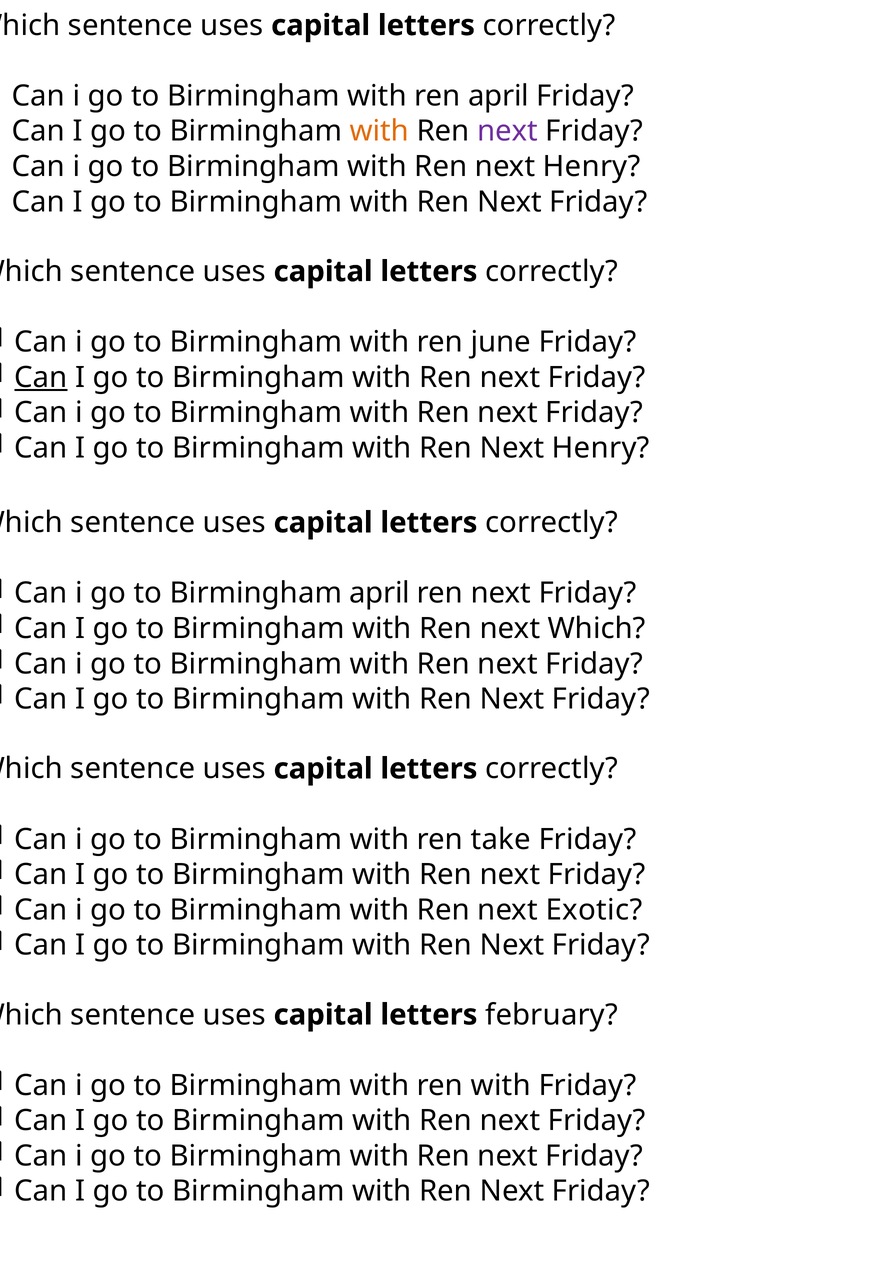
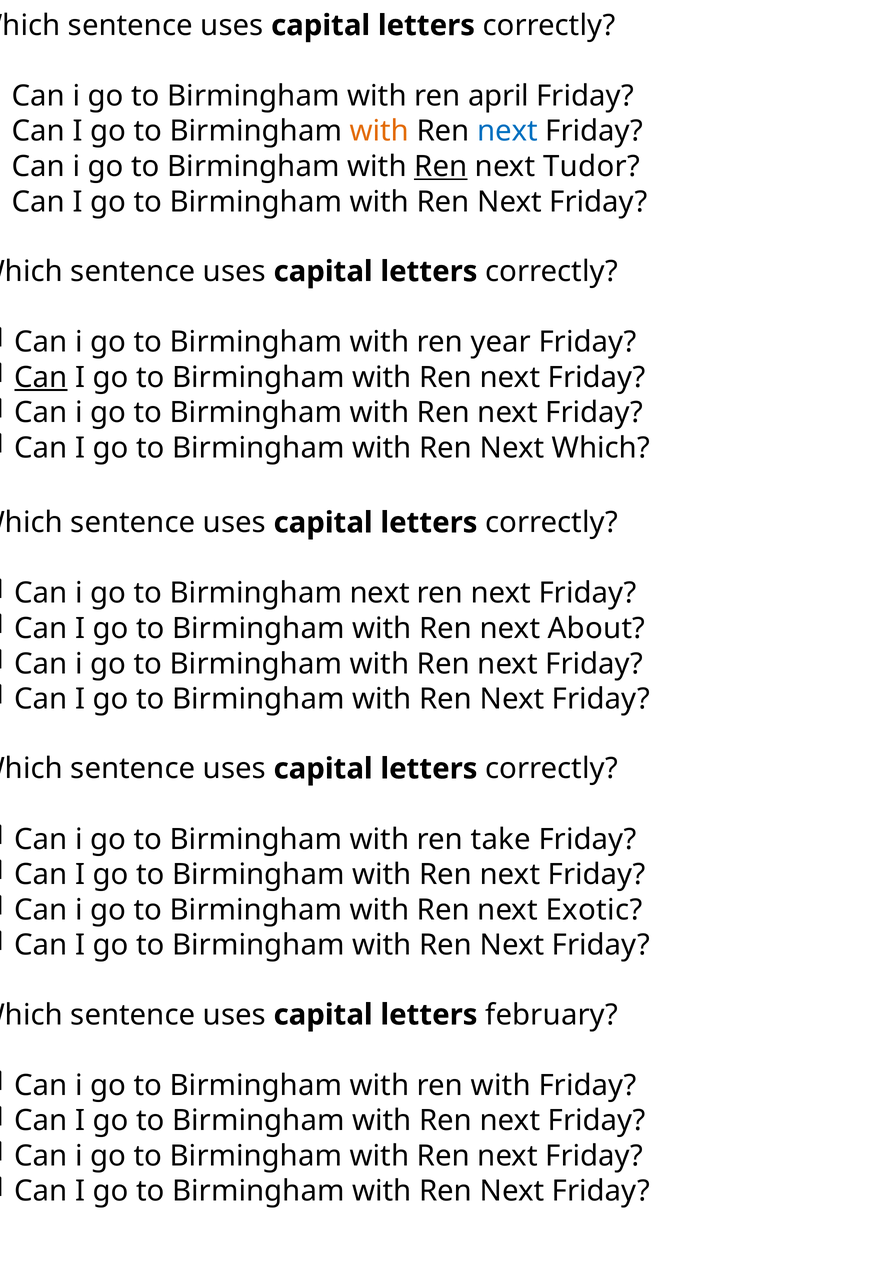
next at (508, 131) colour: purple -> blue
Ren at (441, 167) underline: none -> present
Henry at (592, 167): Henry -> Tudor
june: june -> year
Henry at (601, 448): Henry -> Which
Birmingham april: april -> next
next Which: Which -> About
